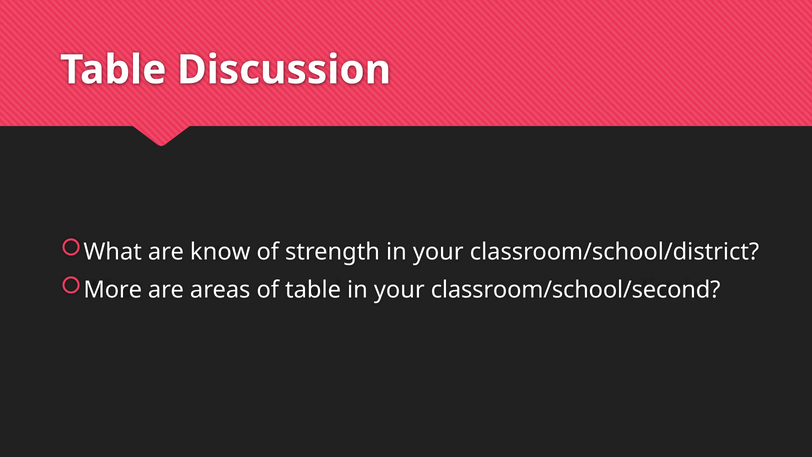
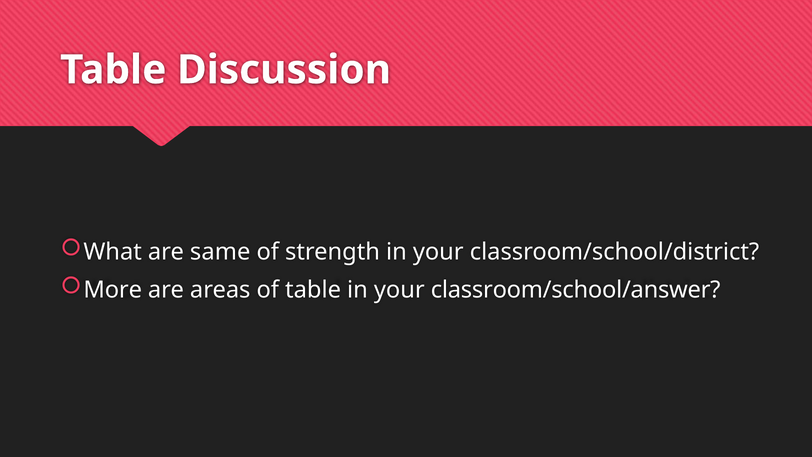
know: know -> same
classroom/school/second: classroom/school/second -> classroom/school/answer
